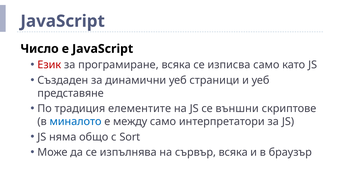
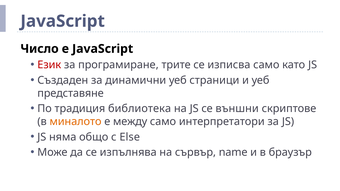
програмиране всяка: всяка -> трите
елементите: елементите -> библиотека
миналото colour: blue -> orange
Sort: Sort -> Else
сървър всяка: всяка -> name
